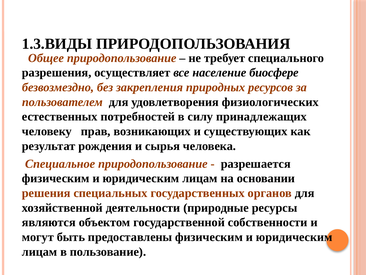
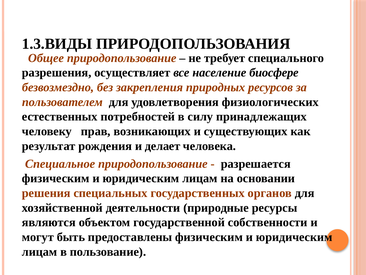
сырья: сырья -> делает
